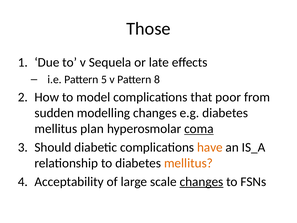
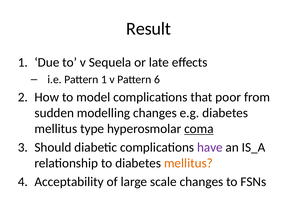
Those: Those -> Result
Pattern 5: 5 -> 1
8: 8 -> 6
plan: plan -> type
have colour: orange -> purple
changes at (202, 182) underline: present -> none
